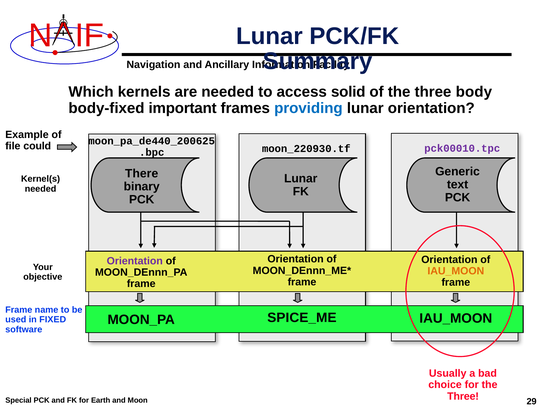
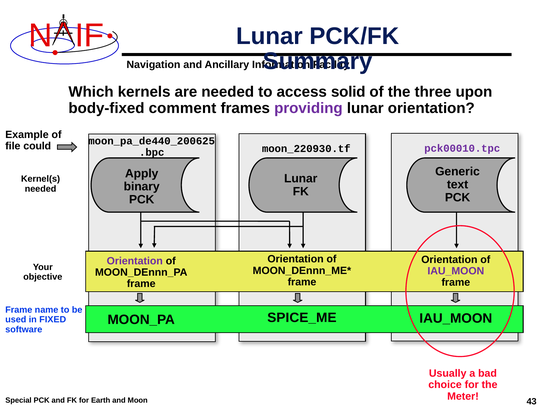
body: body -> upon
important: important -> comment
providing colour: blue -> purple
There: There -> Apply
IAU_MOON at (456, 271) colour: orange -> purple
Three at (463, 396): Three -> Meter
29: 29 -> 43
